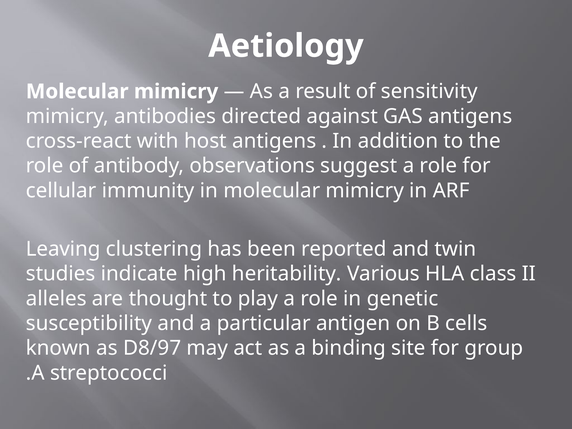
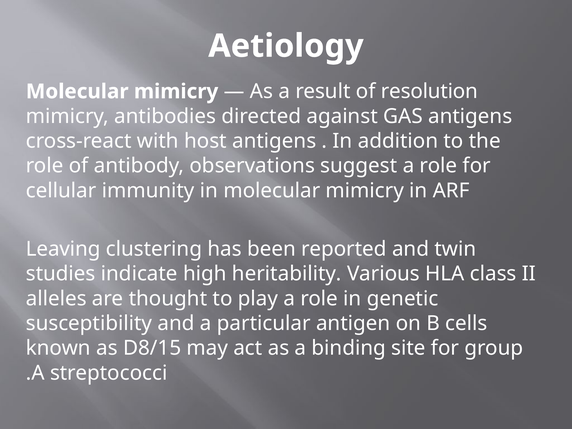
sensitivity: sensitivity -> resolution
D8/97: D8/97 -> D8/15
